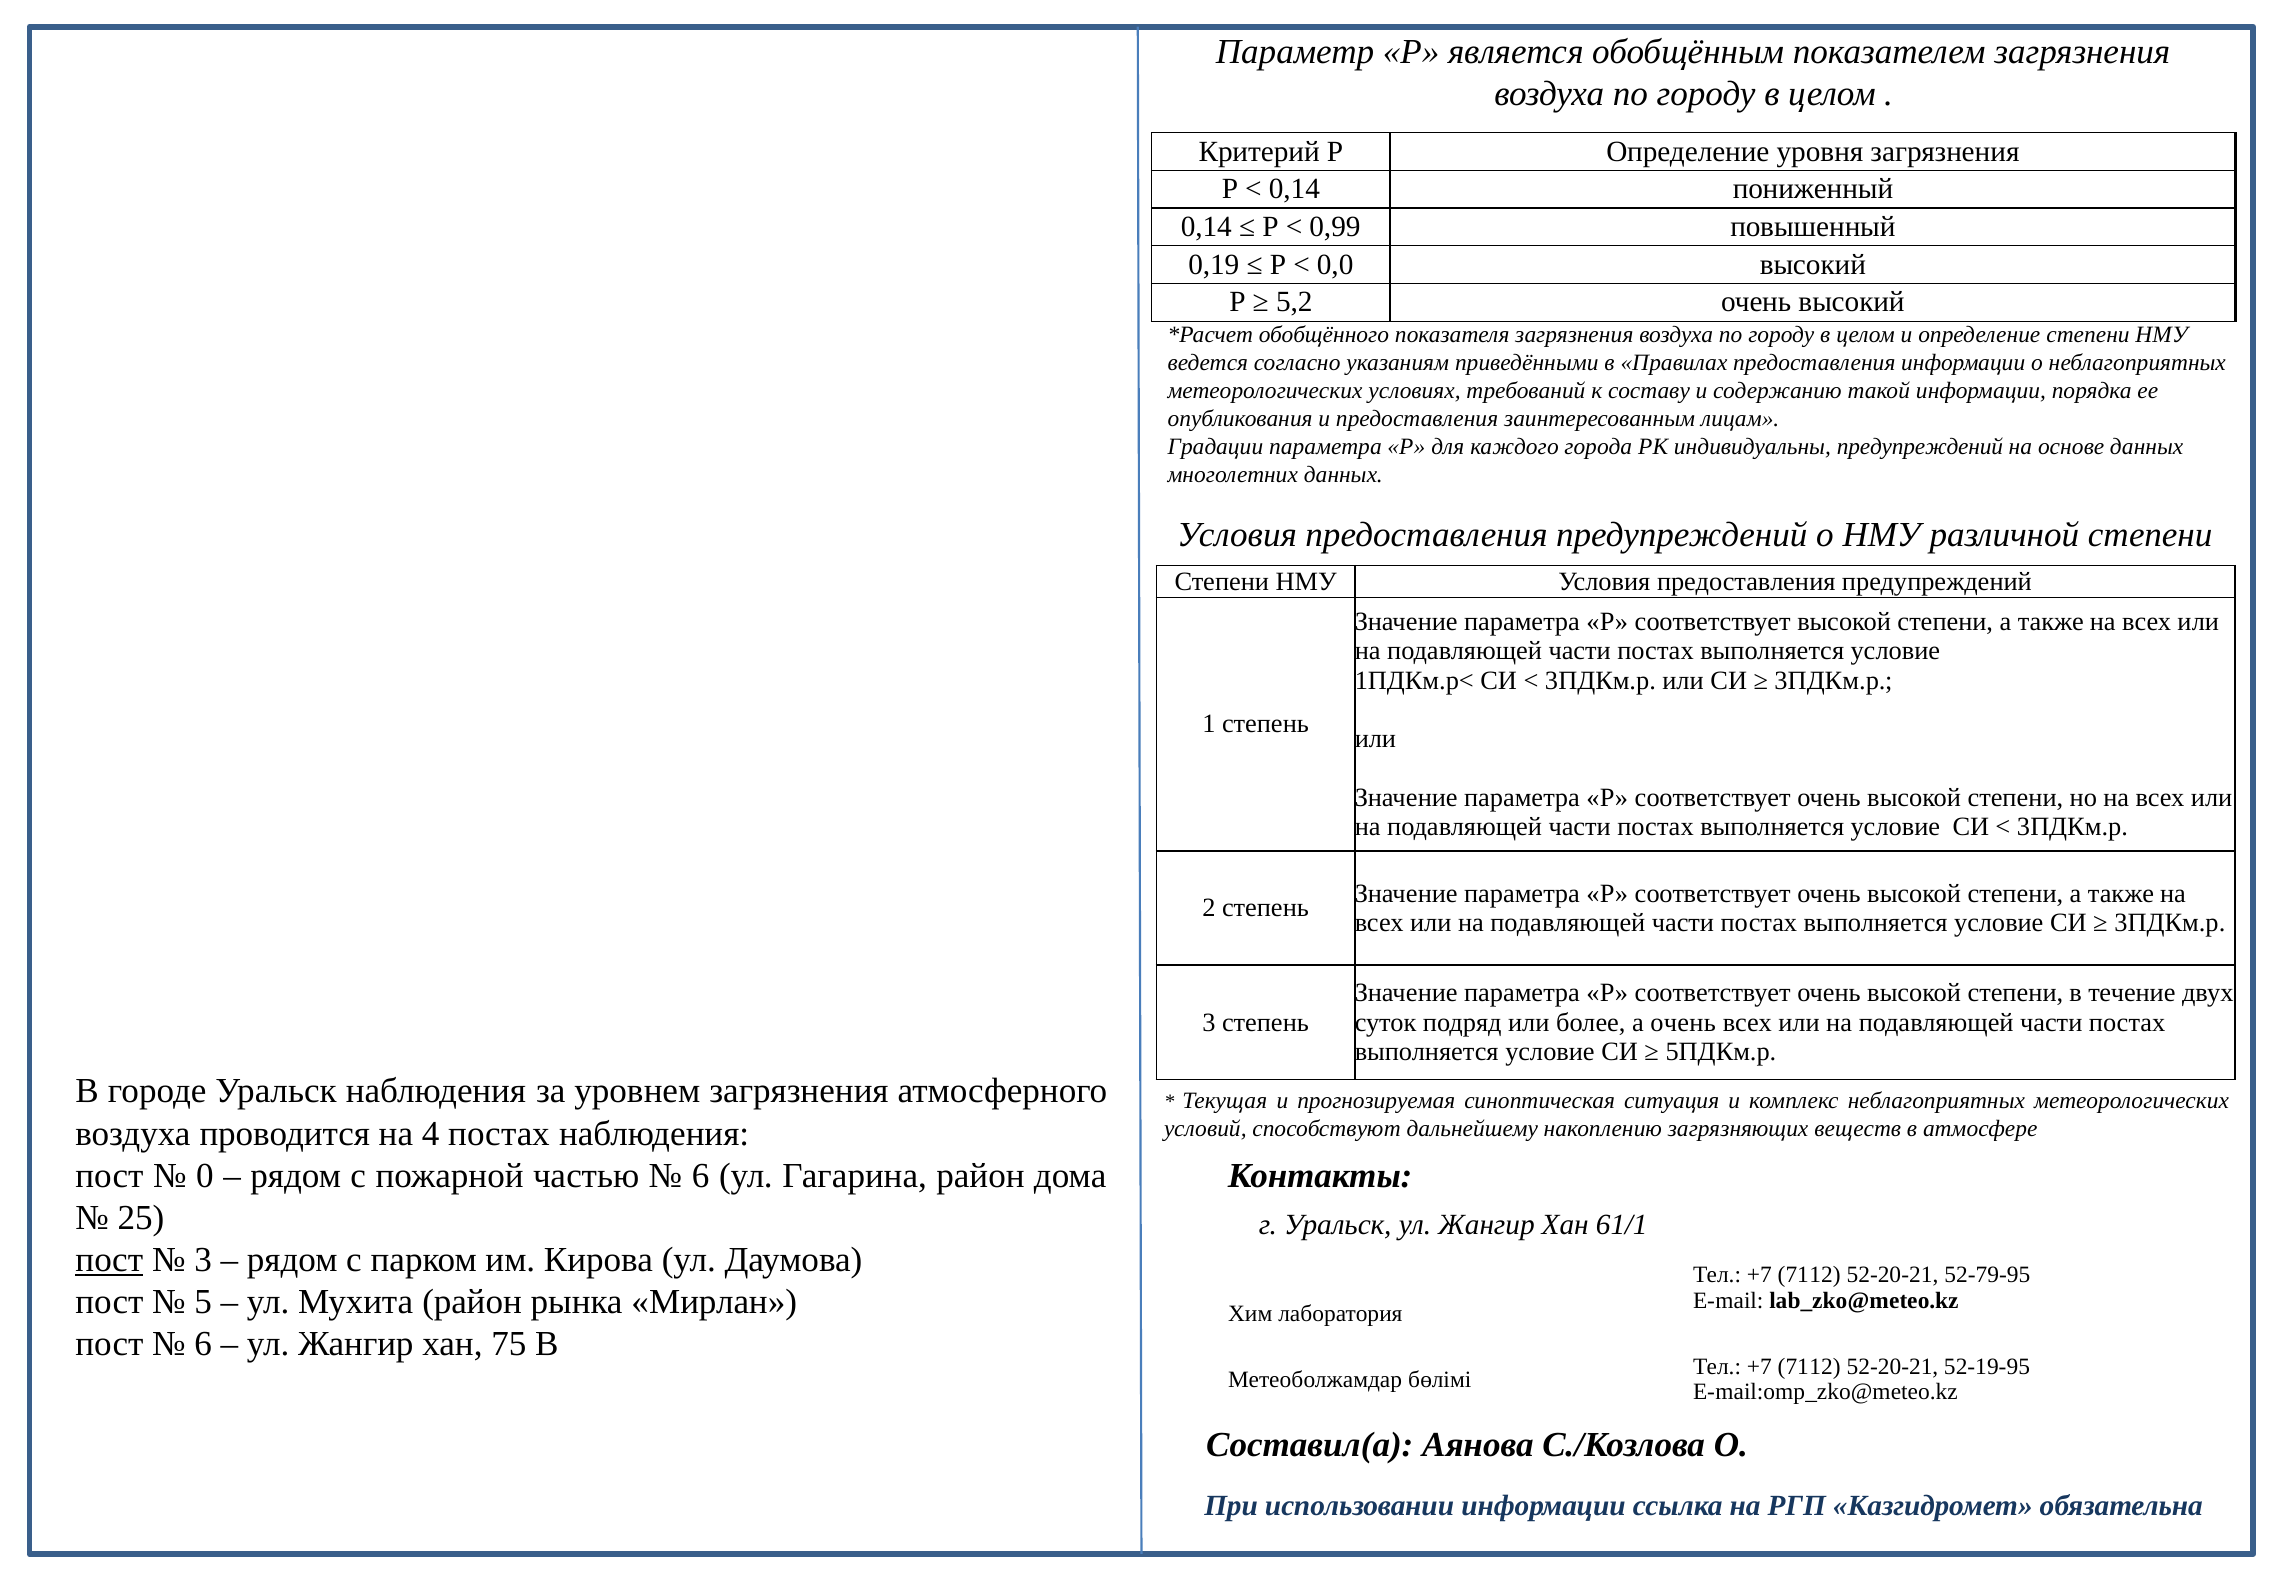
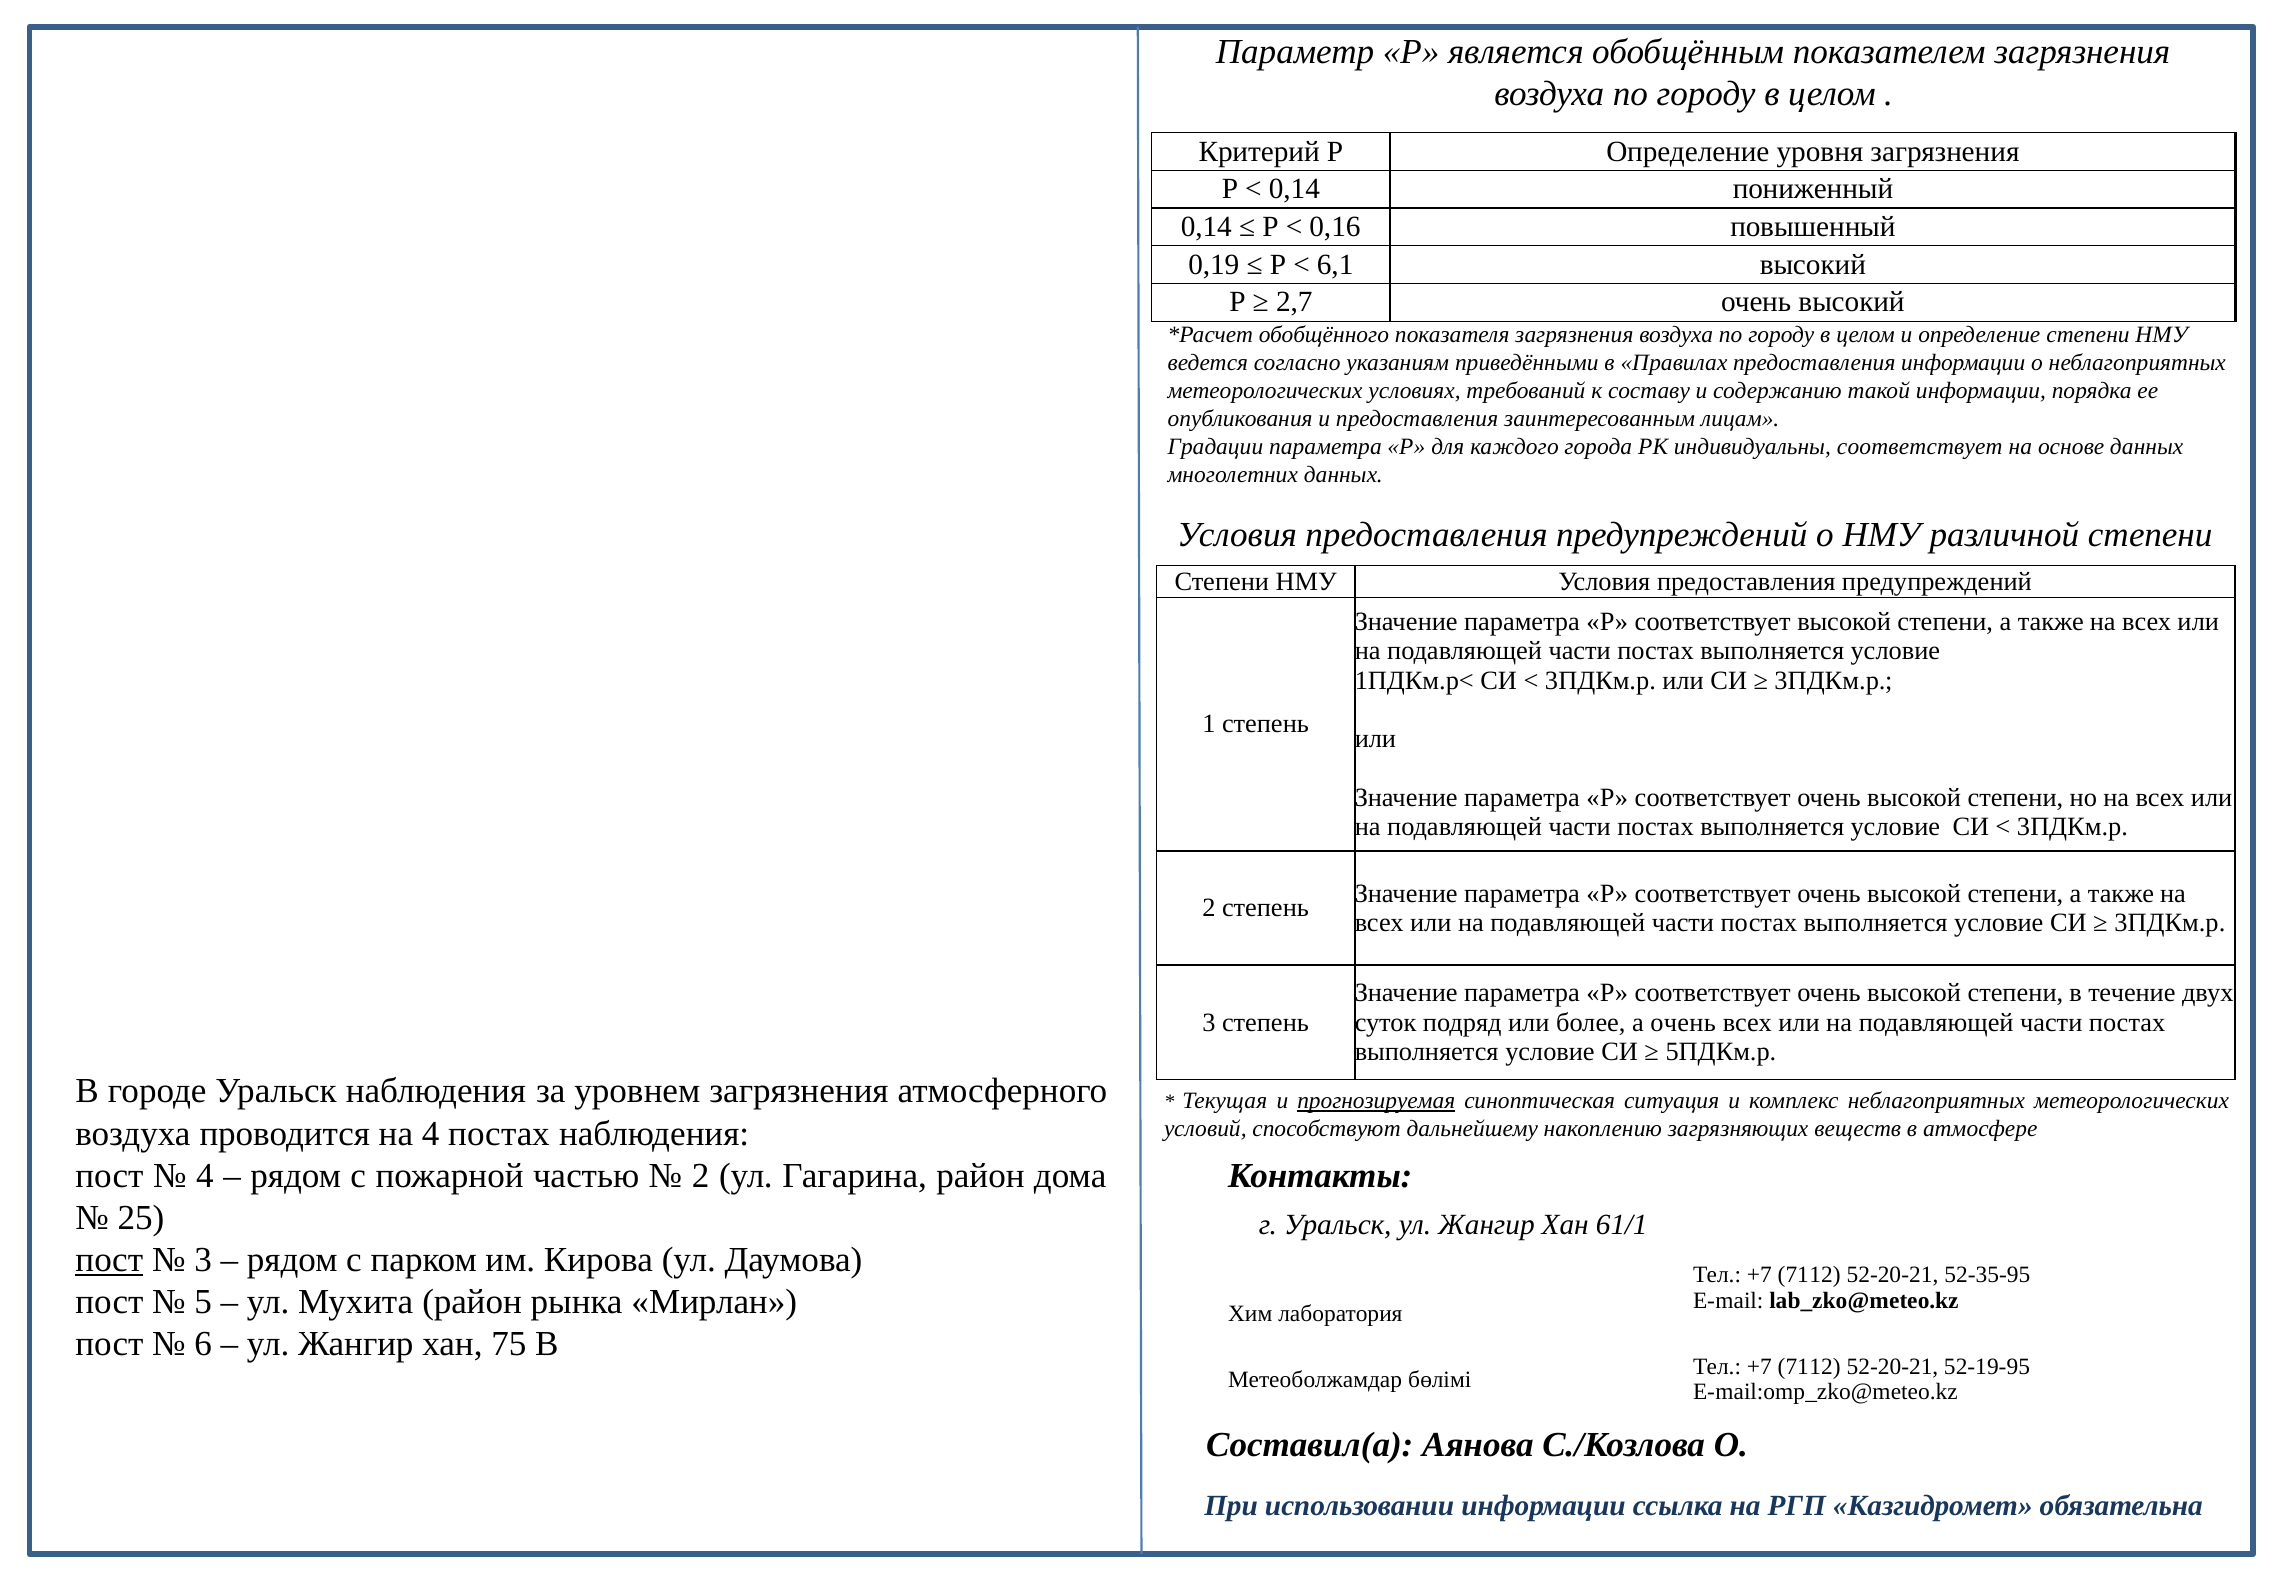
0,99: 0,99 -> 0,16
0,0: 0,0 -> 6,1
5,2: 5,2 -> 2,7
индивидуальны предупреждений: предупреждений -> соответствует
прогнозируемая underline: none -> present
0 at (205, 1175): 0 -> 4
6 at (701, 1175): 6 -> 2
52-79-95: 52-79-95 -> 52-35-95
